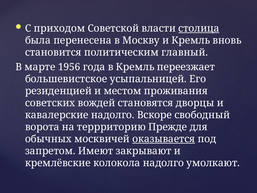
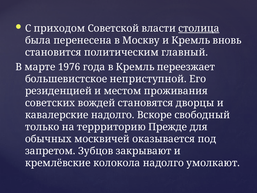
1956: 1956 -> 1976
усыпальницей: усыпальницей -> неприступной
ворота: ворота -> только
оказывается underline: present -> none
Имеют: Имеют -> Зубцов
